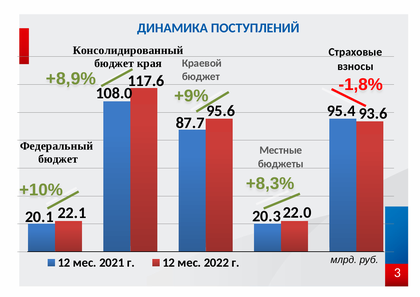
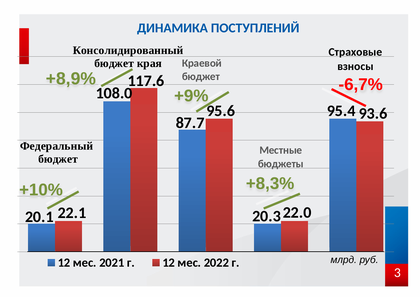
-1,8%: -1,8% -> -6,7%
